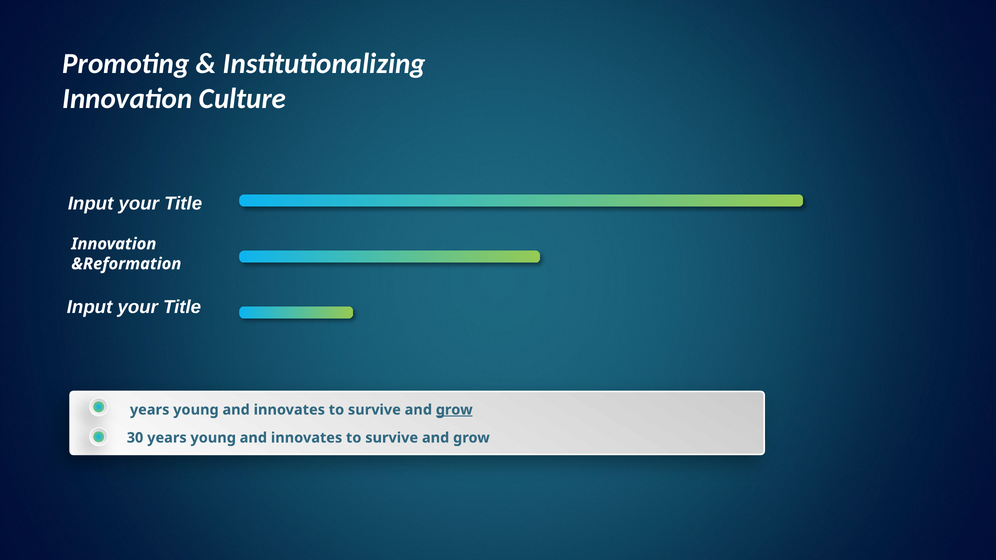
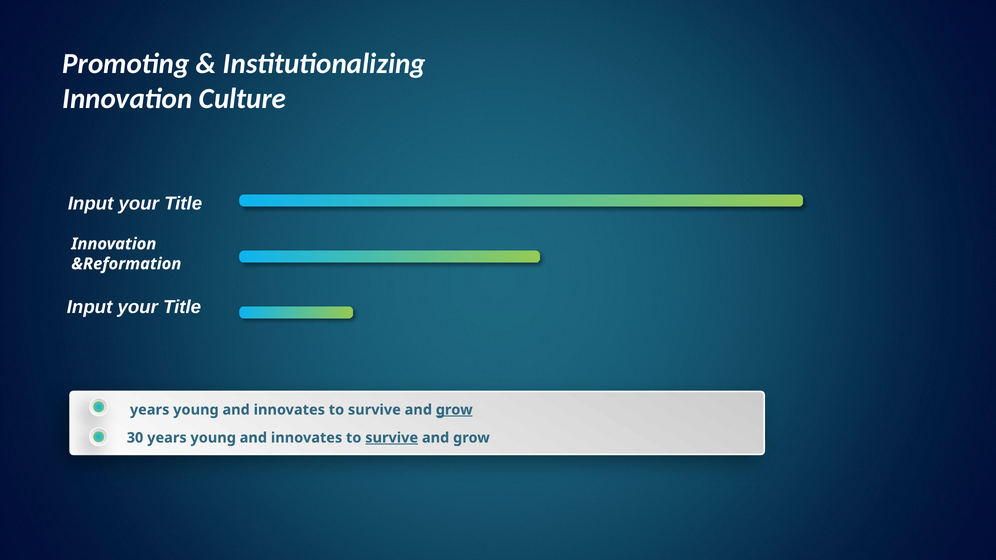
survive at (392, 438) underline: none -> present
